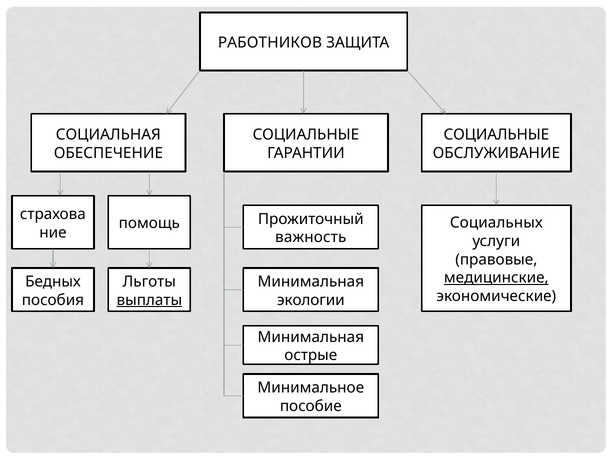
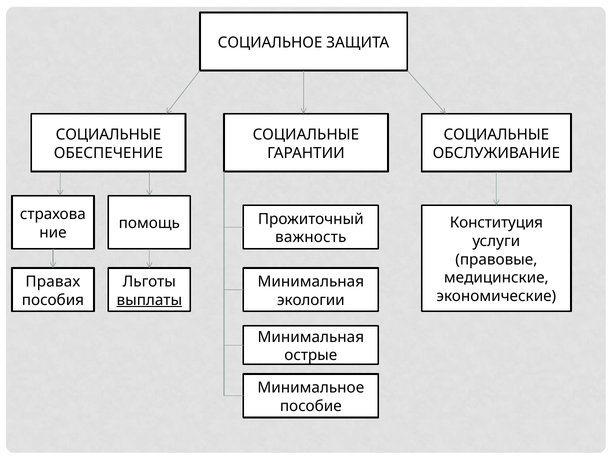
РАБОТНИКОВ: РАБОТНИКОВ -> СОЦИАЛЬНОЕ
СОЦИАЛЬНАЯ at (108, 135): СОЦИАЛЬНАЯ -> СОЦИАЛЬНЫЕ
Социальных: Социальных -> Конституция
медицинские underline: present -> none
Бедных: Бедных -> Правах
